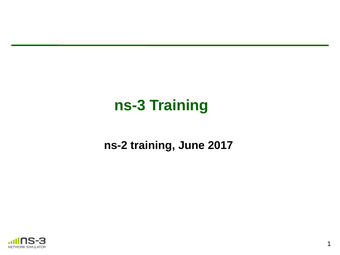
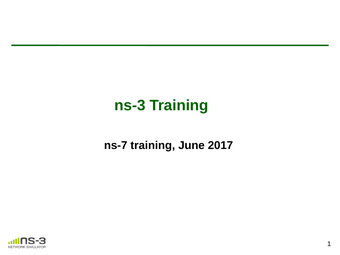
ns-2: ns-2 -> ns-7
